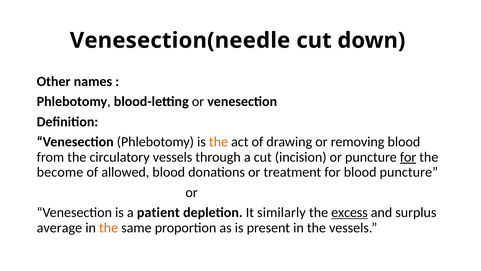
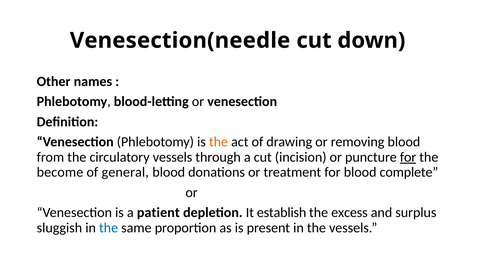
allowed: allowed -> general
blood puncture: puncture -> complete
similarly: similarly -> establish
excess underline: present -> none
average: average -> sluggish
the at (109, 227) colour: orange -> blue
